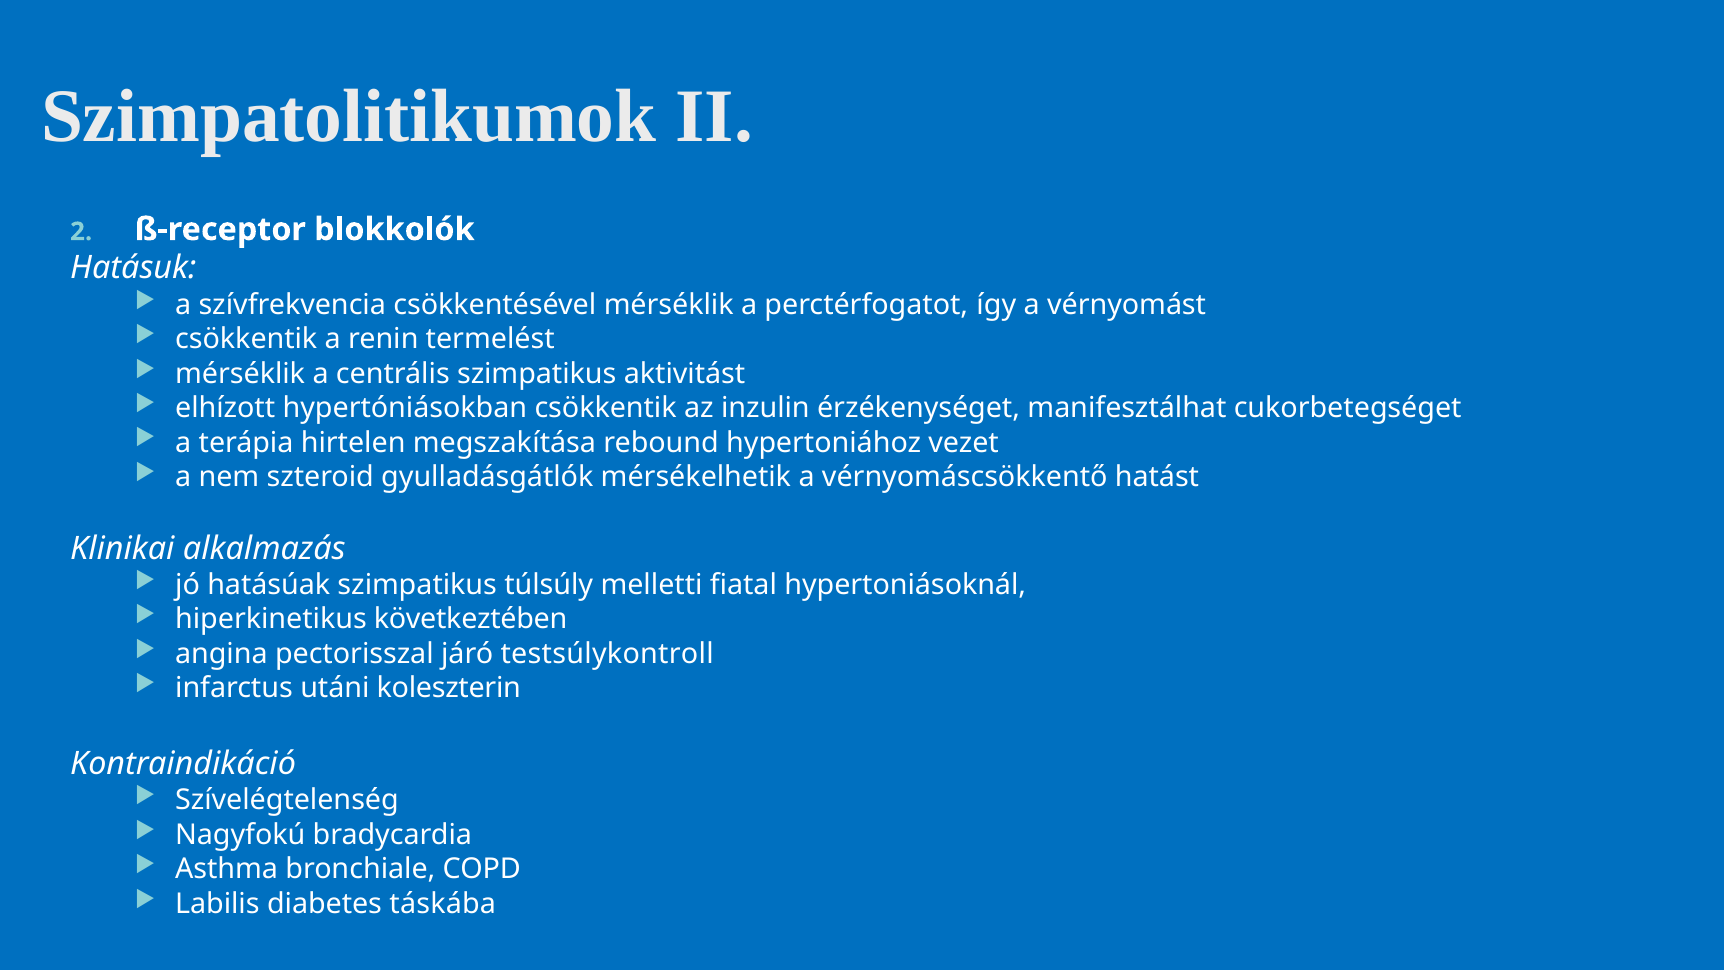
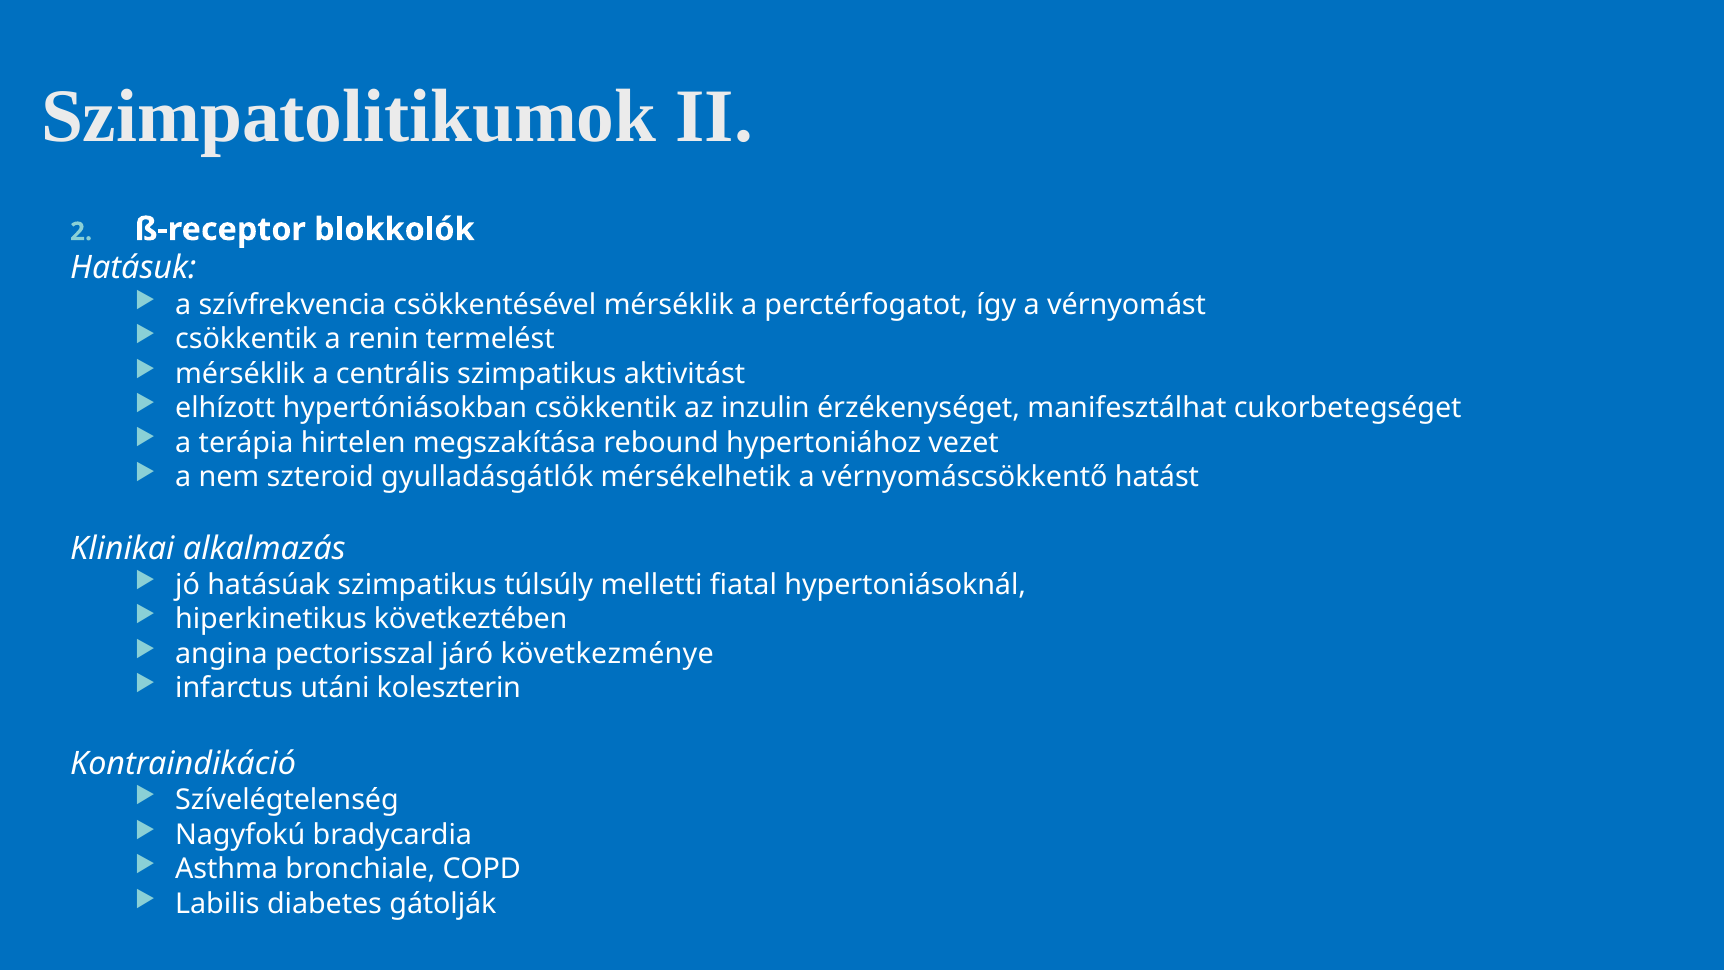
testsúlykontroll: testsúlykontroll -> következménye
táskába: táskába -> gátolják
